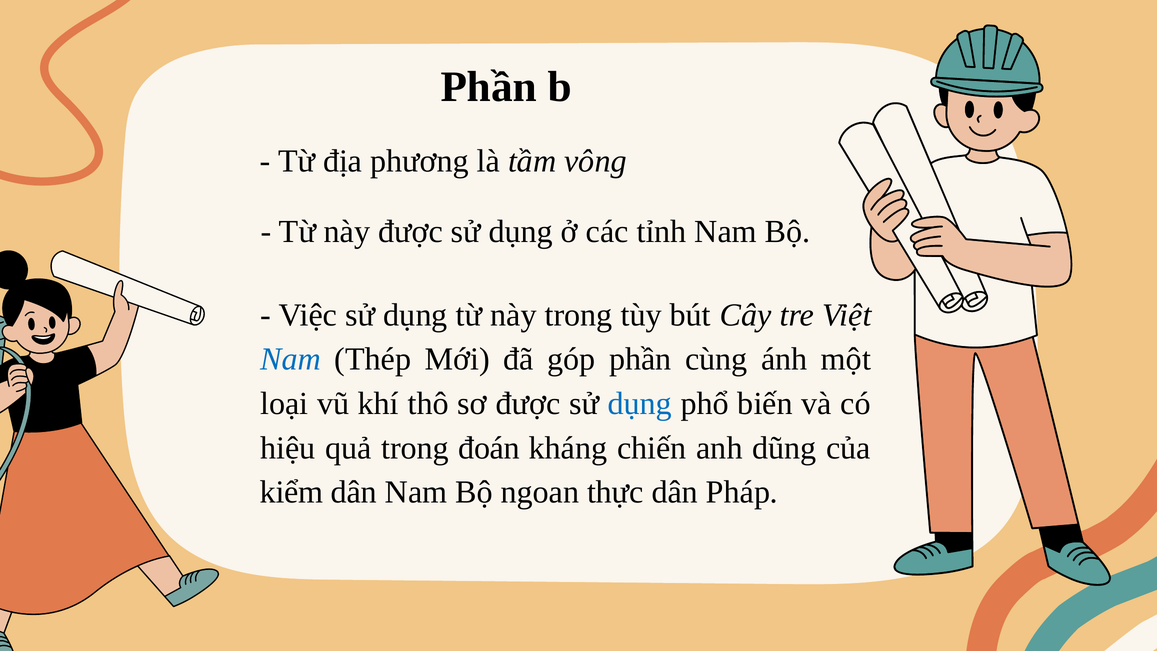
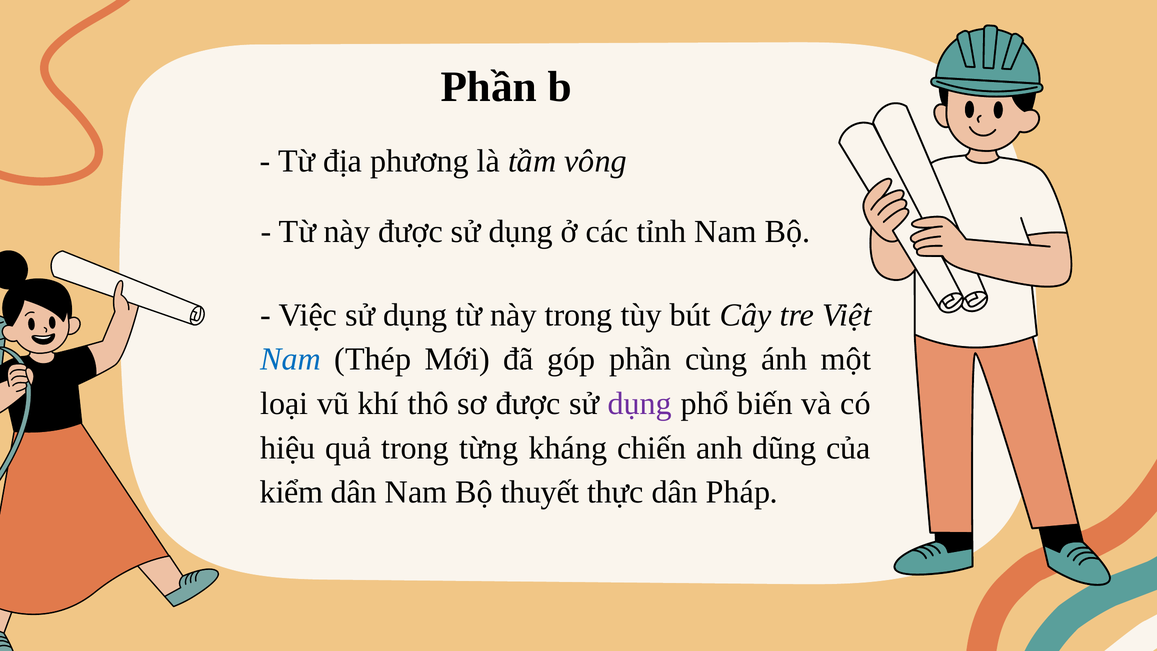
dụng at (640, 404) colour: blue -> purple
đoán: đoán -> từng
ngoan: ngoan -> thuyết
